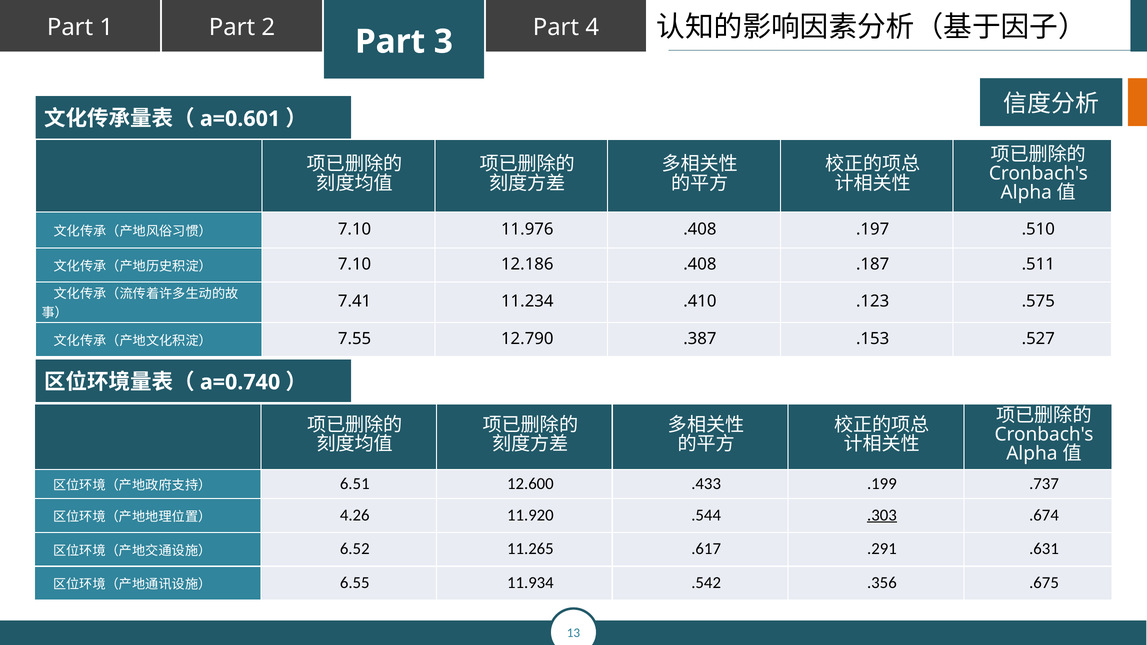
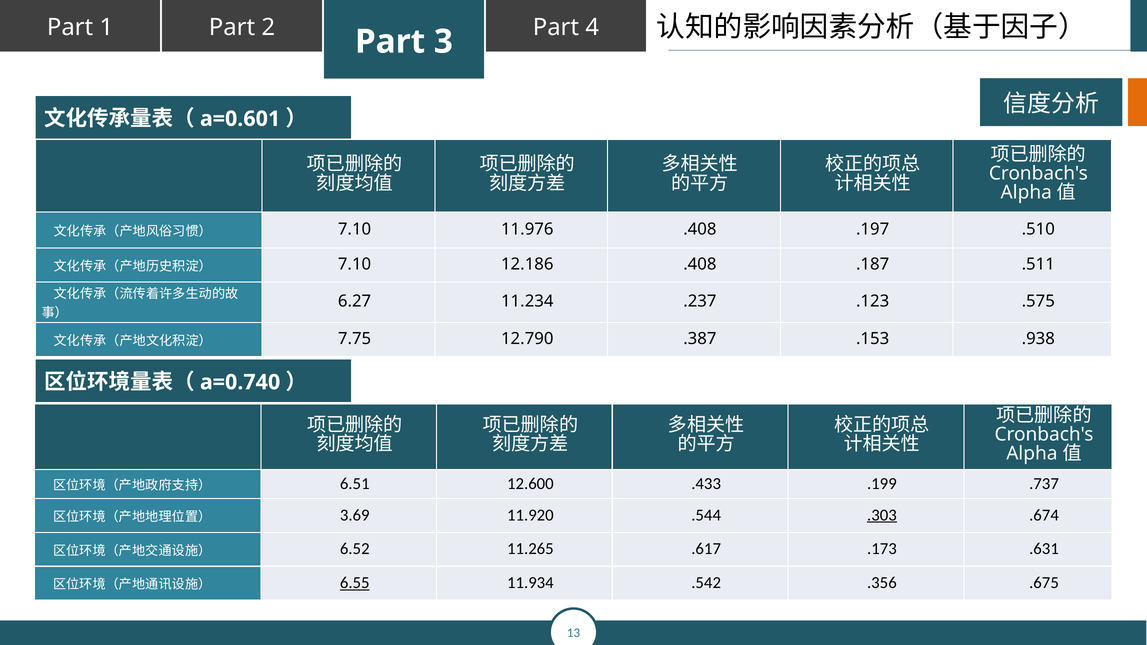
7.41: 7.41 -> 6.27
.410: .410 -> .237
7.55: 7.55 -> 7.75
.527: .527 -> .938
4.26: 4.26 -> 3.69
.291: .291 -> .173
6.55 underline: none -> present
